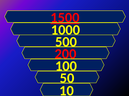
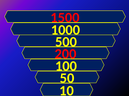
1500 underline: present -> none
